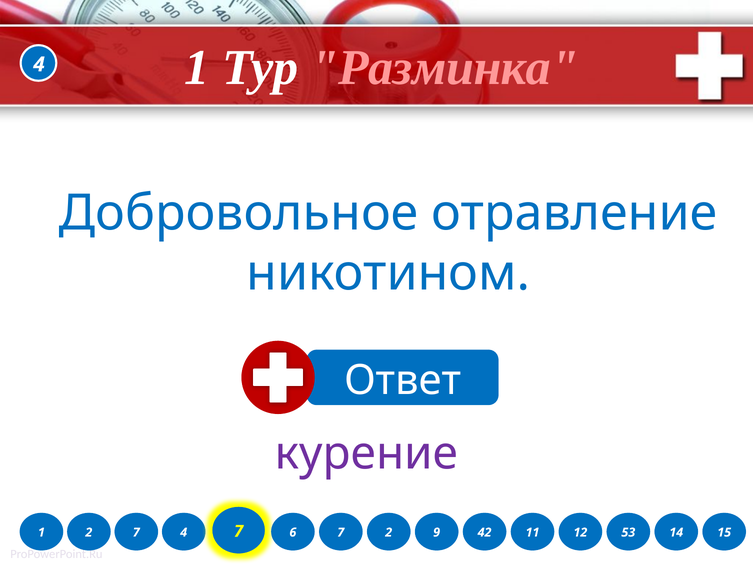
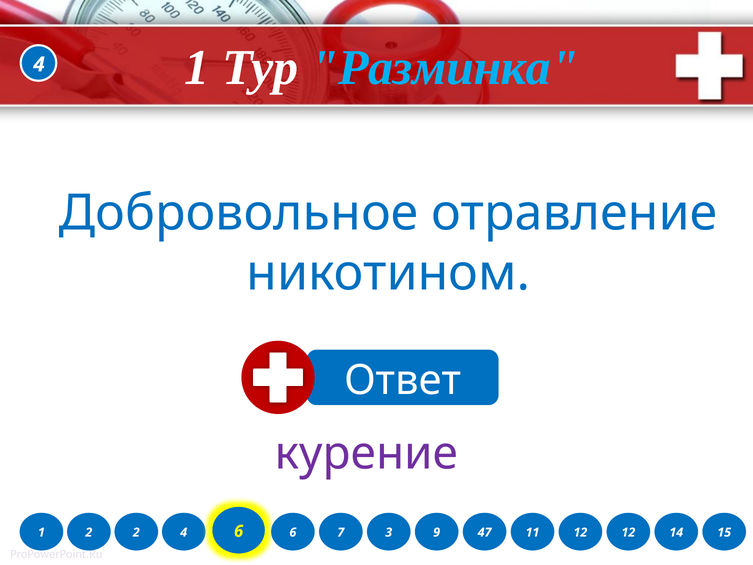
Разминка colour: pink -> light blue
2 7: 7 -> 2
4 7: 7 -> 6
7 2: 2 -> 3
42: 42 -> 47
12 53: 53 -> 12
